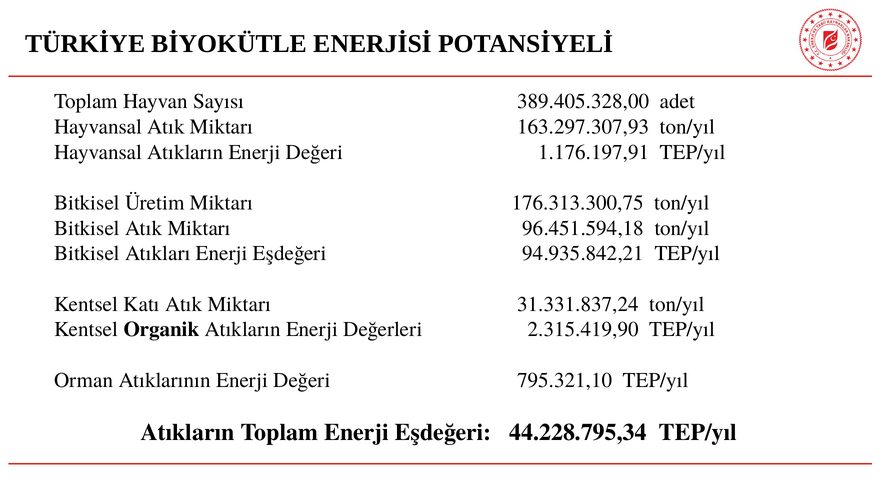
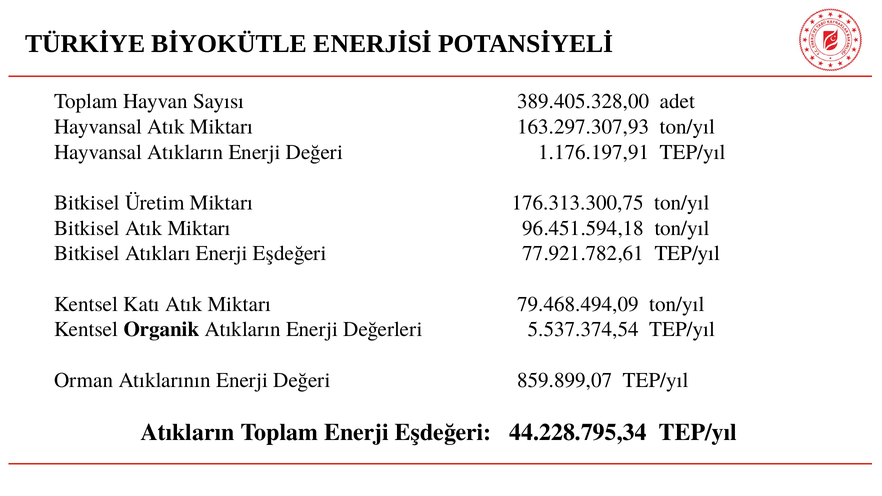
94.935.842,21: 94.935.842,21 -> 77.921.782,61
31.331.837,24: 31.331.837,24 -> 79.468.494,09
2.315.419,90: 2.315.419,90 -> 5.537.374,54
795.321,10: 795.321,10 -> 859.899,07
